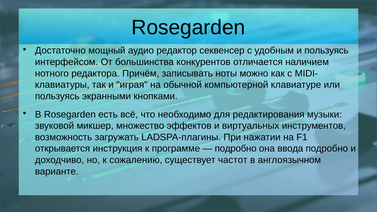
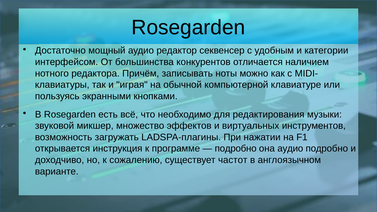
и пользуясь: пользуясь -> категории
она ввода: ввода -> аудио
